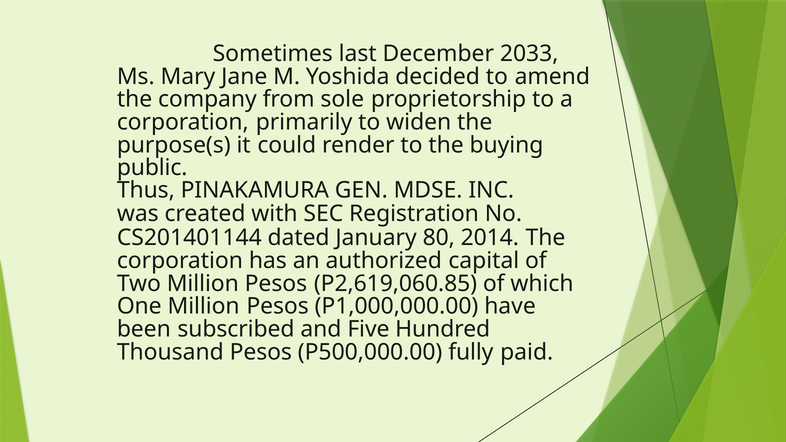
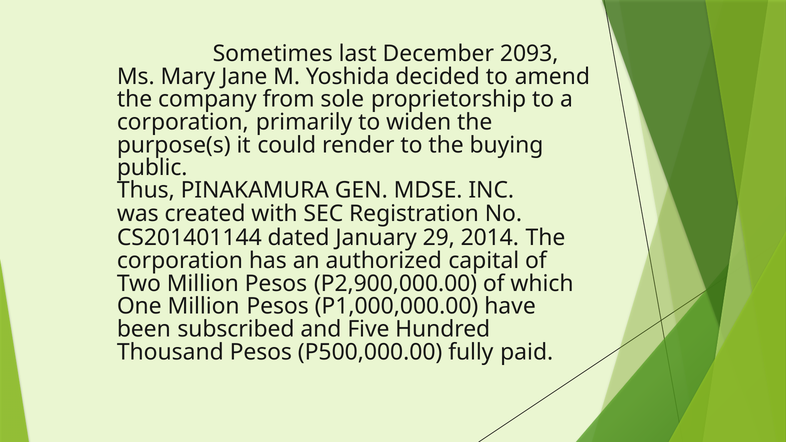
2033: 2033 -> 2093
80: 80 -> 29
P2,619,060.85: P2,619,060.85 -> P2,900,000.00
